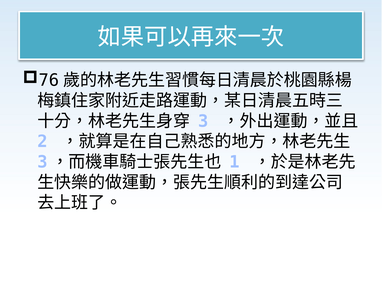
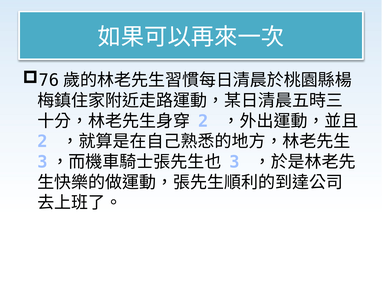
3 at (203, 121): 3 -> 2
1: 1 -> 3
